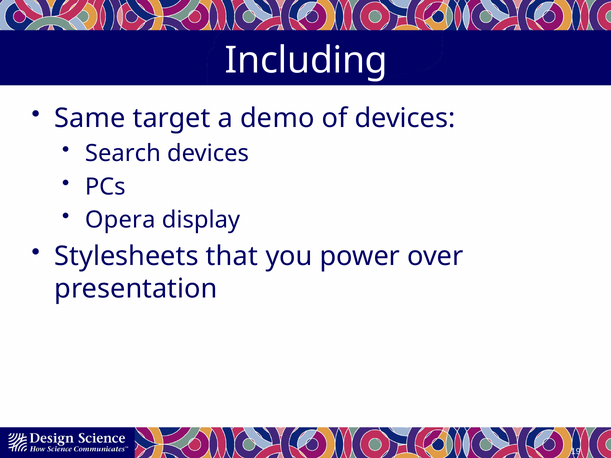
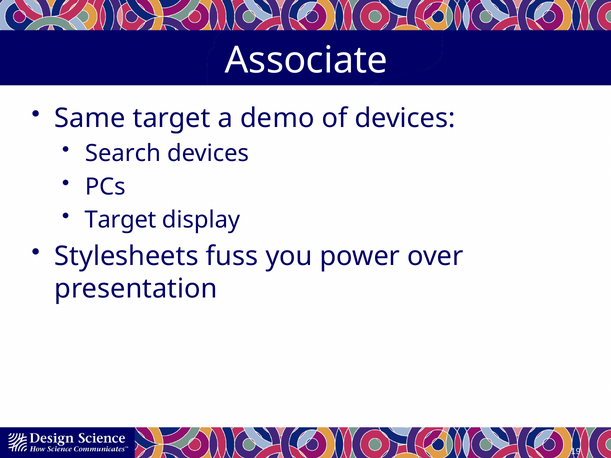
Including: Including -> Associate
Opera at (120, 220): Opera -> Target
that: that -> fuss
